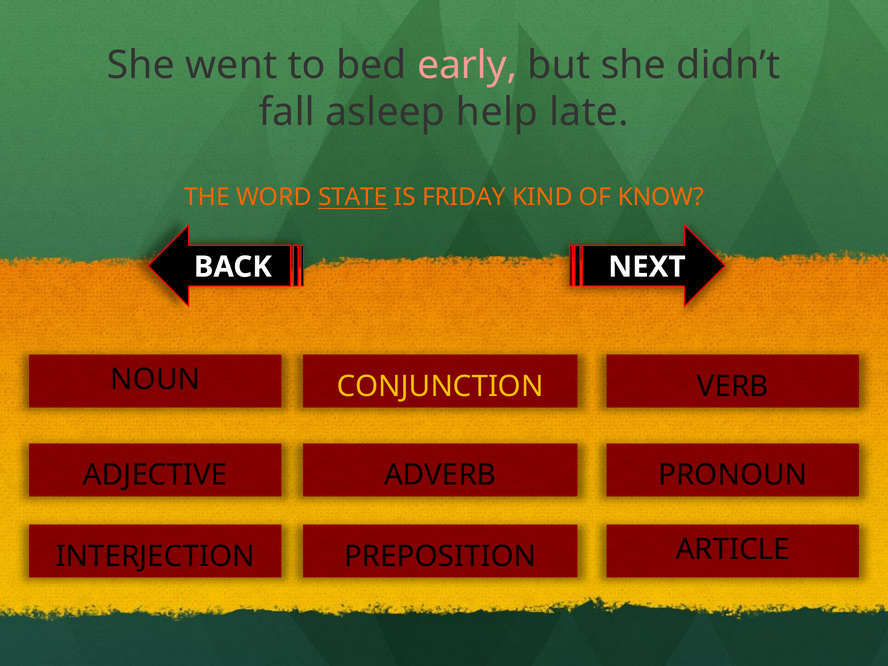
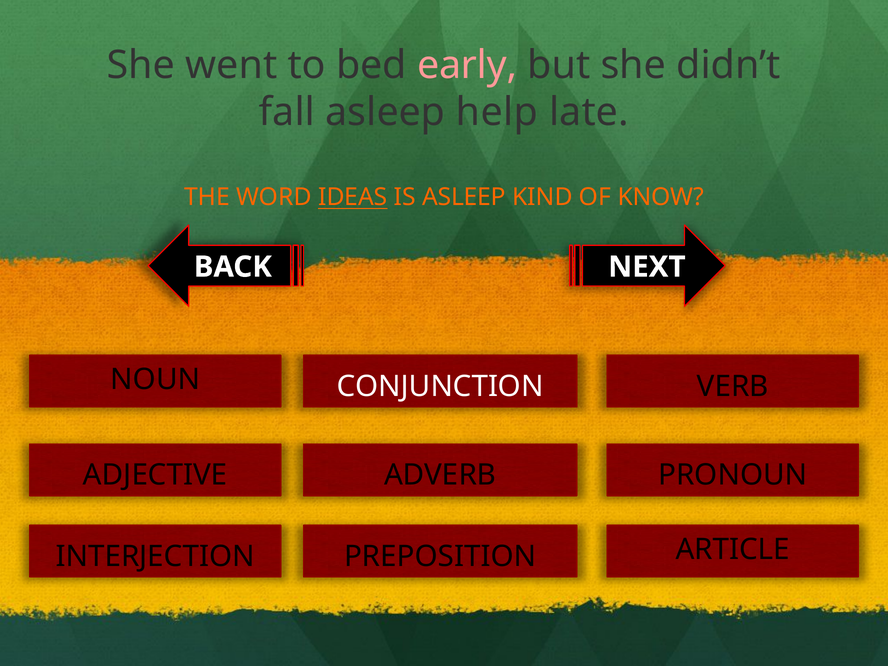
STATE: STATE -> IDEAS
IS FRIDAY: FRIDAY -> ASLEEP
CONJUNCTION colour: yellow -> white
